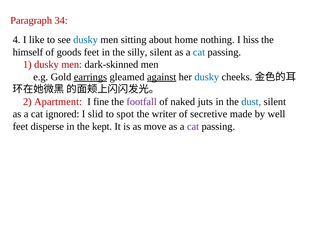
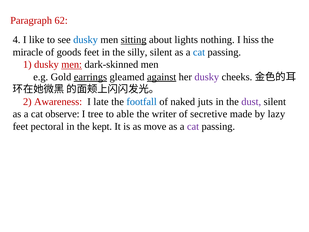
34: 34 -> 62
sitting underline: none -> present
home: home -> lights
himself: himself -> miracle
men at (72, 65) underline: none -> present
dusky at (207, 77) colour: blue -> purple
Apartment: Apartment -> Awareness
fine: fine -> late
footfall colour: purple -> blue
dust colour: blue -> purple
ignored: ignored -> observe
slid: slid -> tree
spot: spot -> able
well: well -> lazy
disperse: disperse -> pectoral
